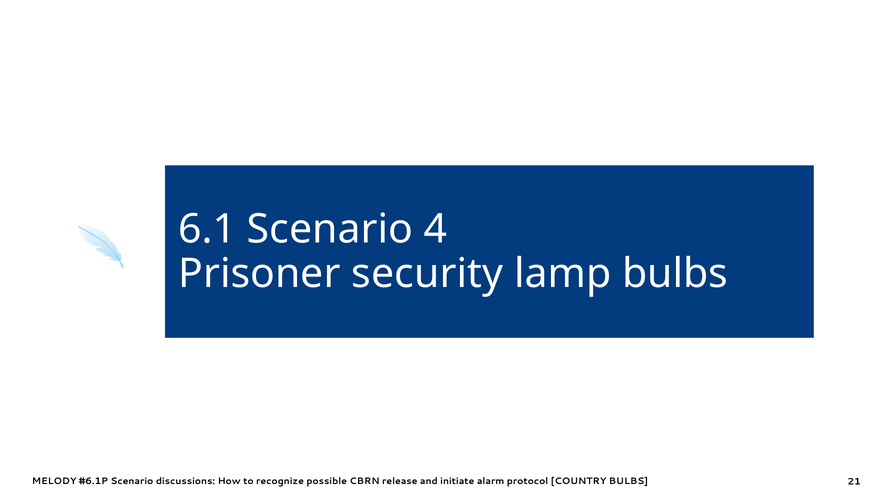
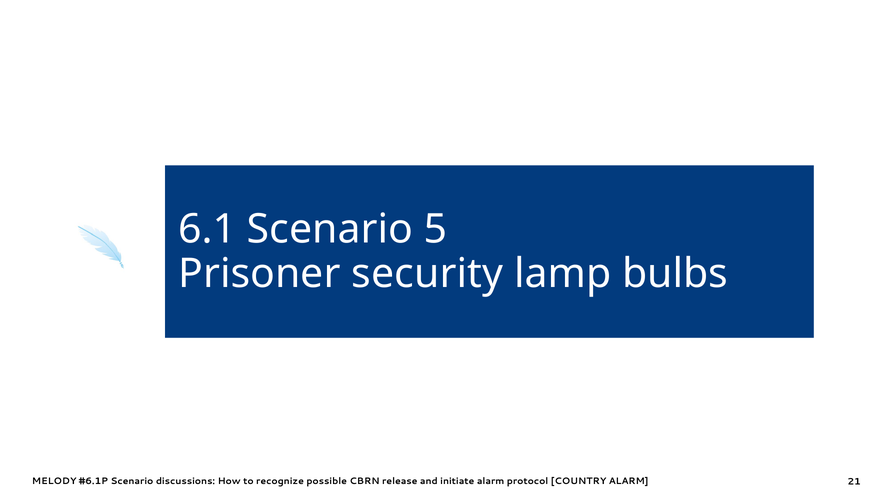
4: 4 -> 5
COUNTRY BULBS: BULBS -> ALARM
